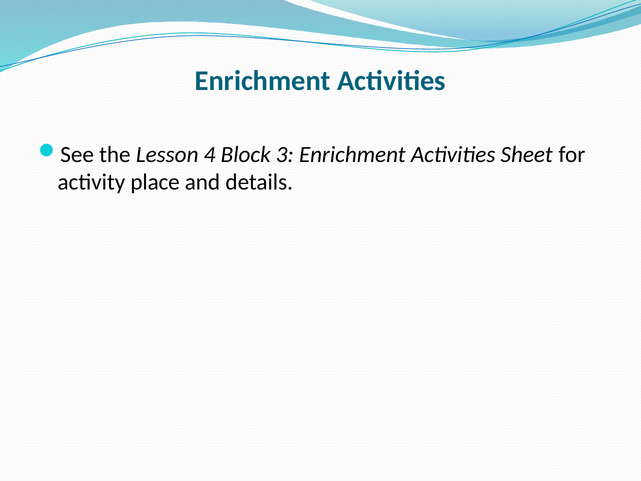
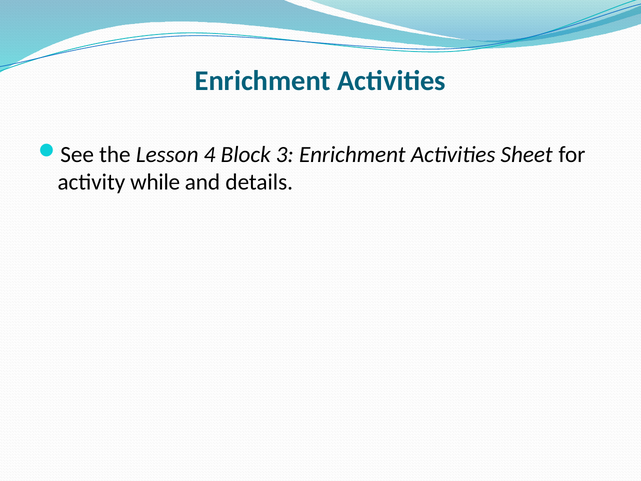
place: place -> while
